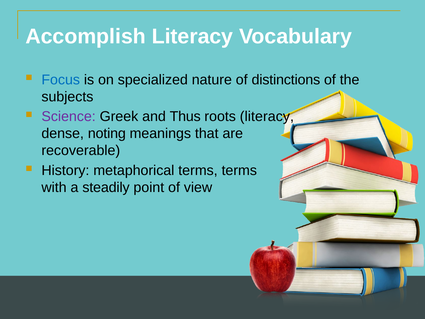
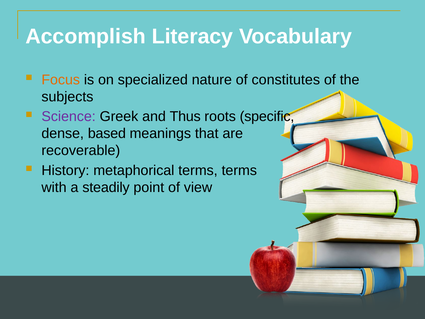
Focus colour: blue -> orange
distinctions: distinctions -> constitutes
roots literacy: literacy -> specific
noting: noting -> based
